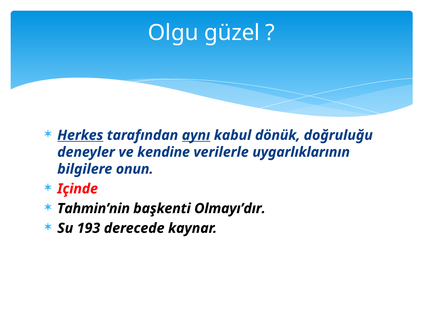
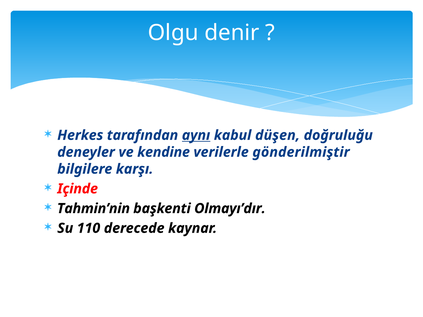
güzel: güzel -> denir
Herkes underline: present -> none
dönük: dönük -> düşen
uygarlıklarının: uygarlıklarının -> gönderilmiştir
onun: onun -> karşı
193: 193 -> 110
